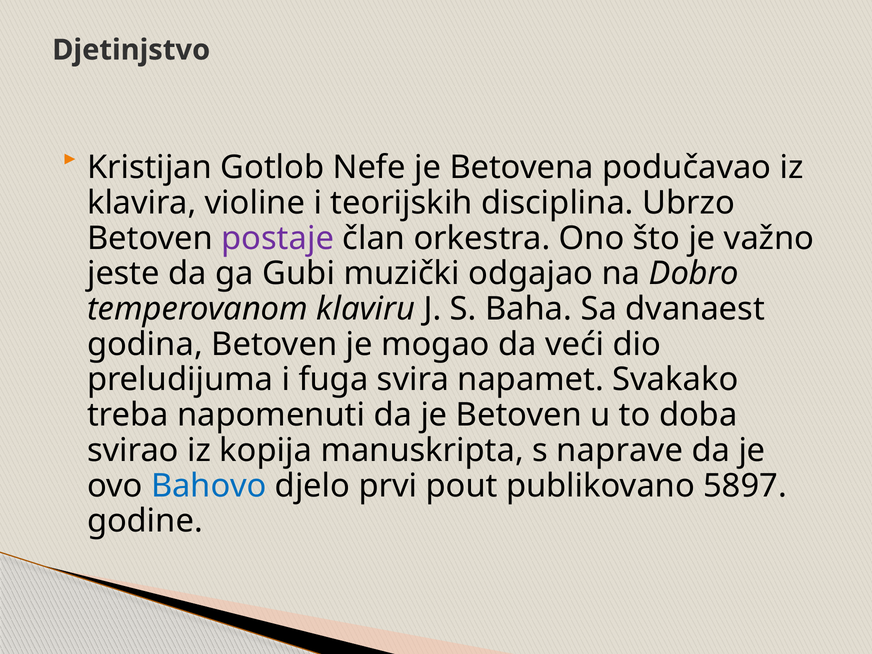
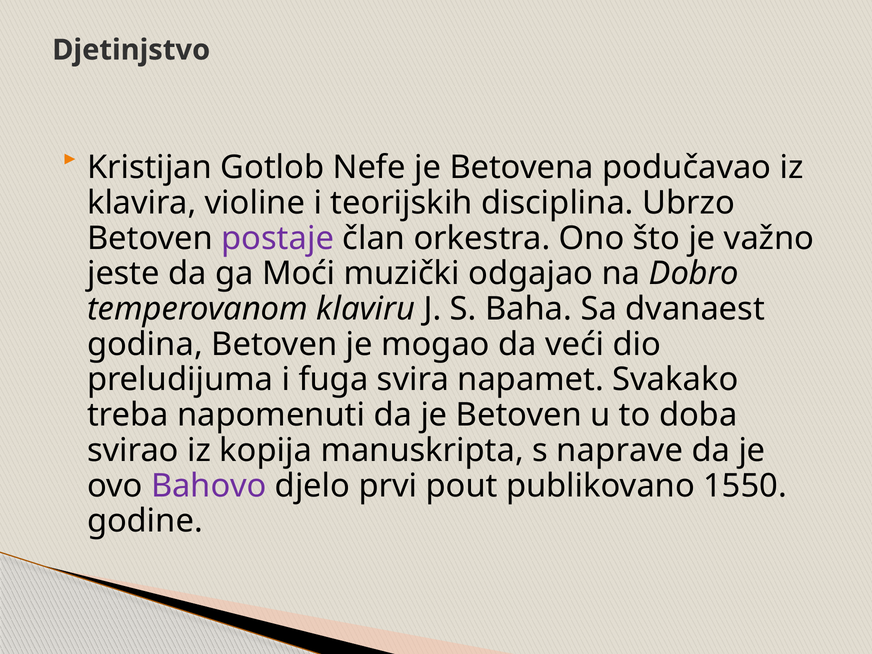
Gubi: Gubi -> Moći
Bahovo colour: blue -> purple
5897: 5897 -> 1550
